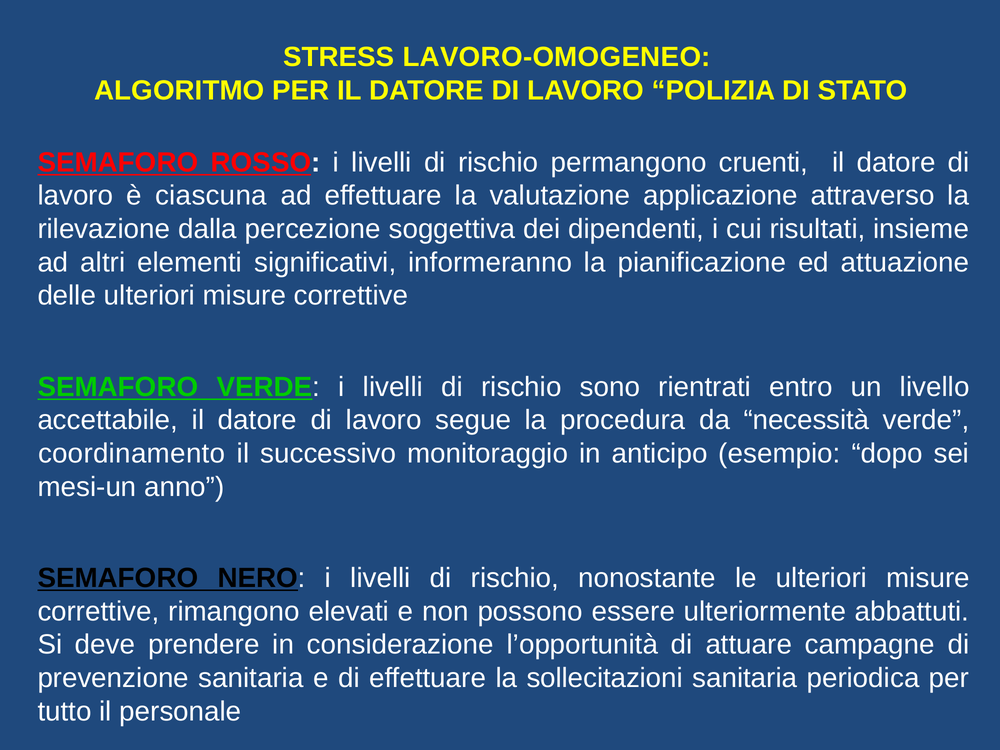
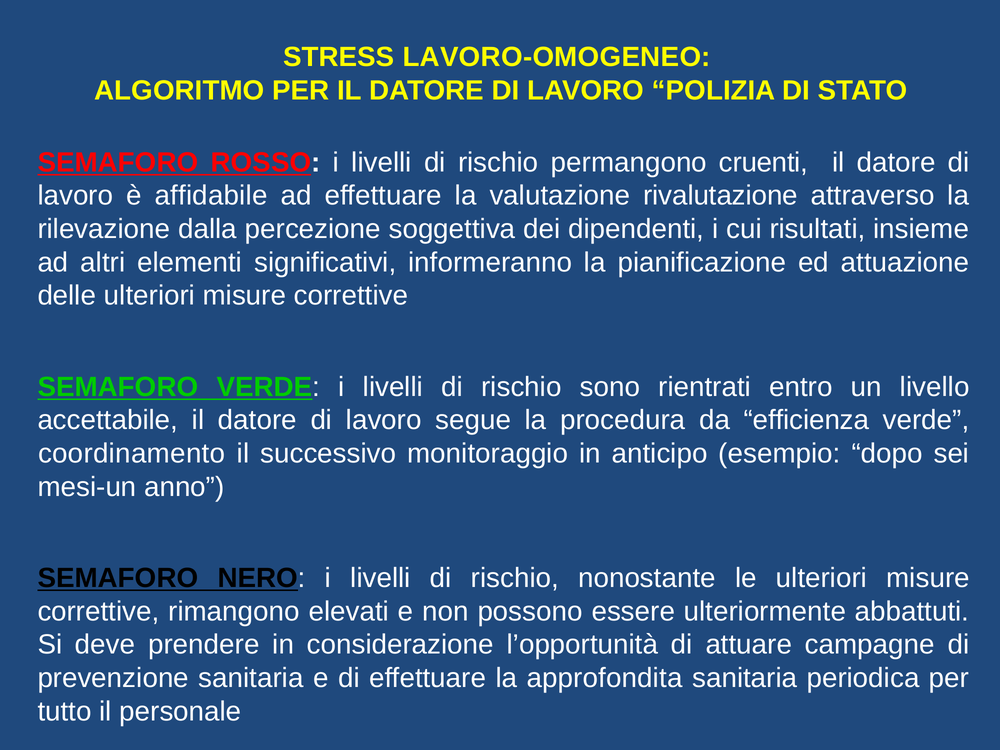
ciascuna: ciascuna -> affidabile
applicazione: applicazione -> rivalutazione
necessità: necessità -> efficienza
sollecitazioni: sollecitazioni -> approfondita
